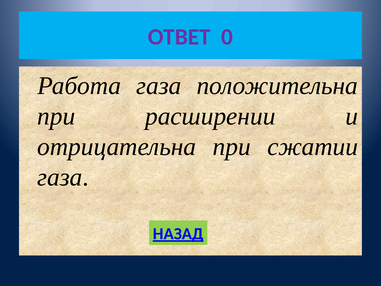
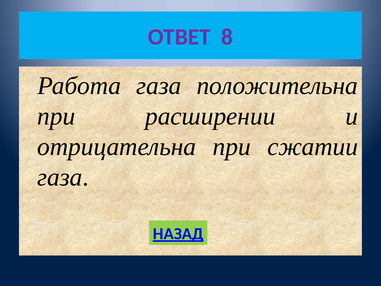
0: 0 -> 8
